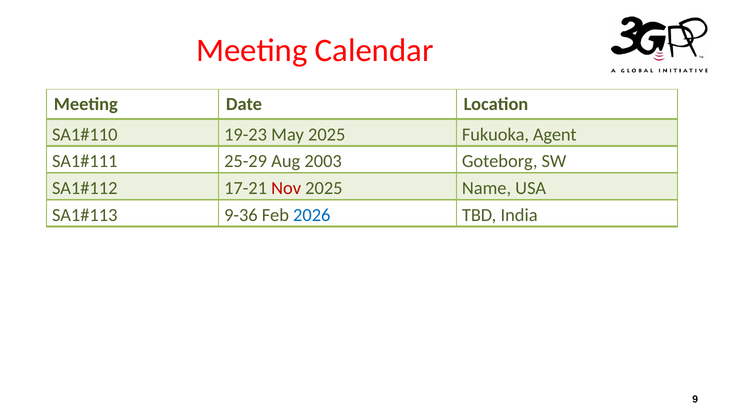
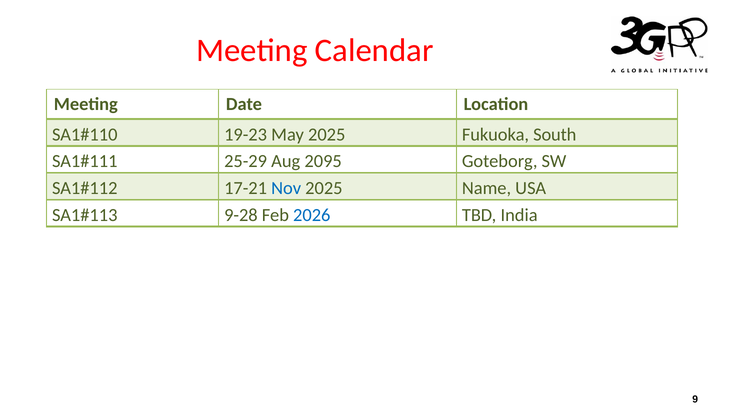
Agent: Agent -> South
2003: 2003 -> 2095
Nov colour: red -> blue
9-36: 9-36 -> 9-28
